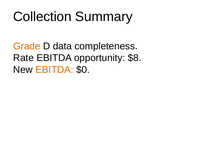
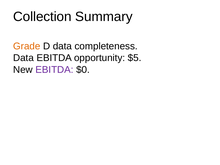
Rate at (23, 58): Rate -> Data
$8: $8 -> $5
EBITDA at (54, 70) colour: orange -> purple
